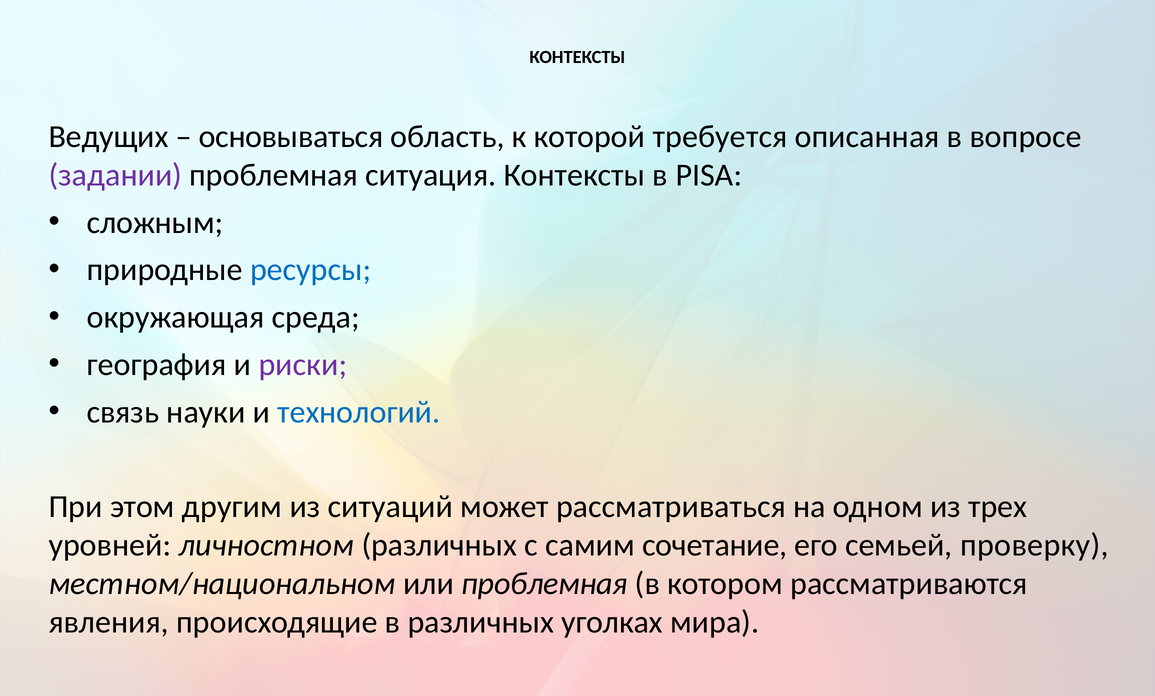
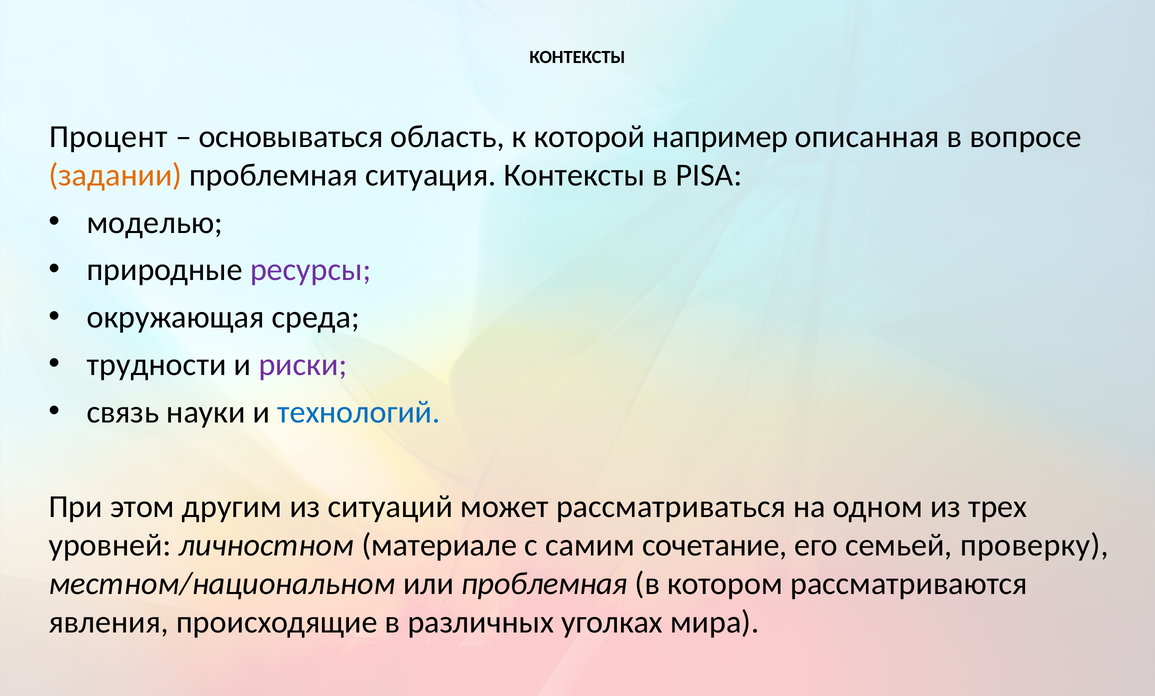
Ведущих: Ведущих -> Процент
требуется: требуется -> например
задании colour: purple -> orange
сложным: сложным -> моделью
ресурсы colour: blue -> purple
география: география -> трудности
личностном различных: различных -> материале
